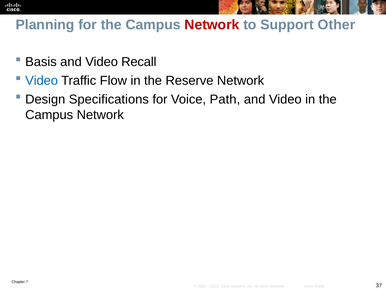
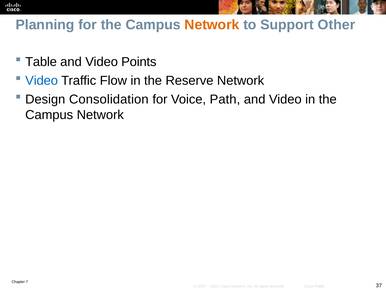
Network at (212, 25) colour: red -> orange
Basis: Basis -> Table
Recall: Recall -> Points
Specifications: Specifications -> Consolidation
